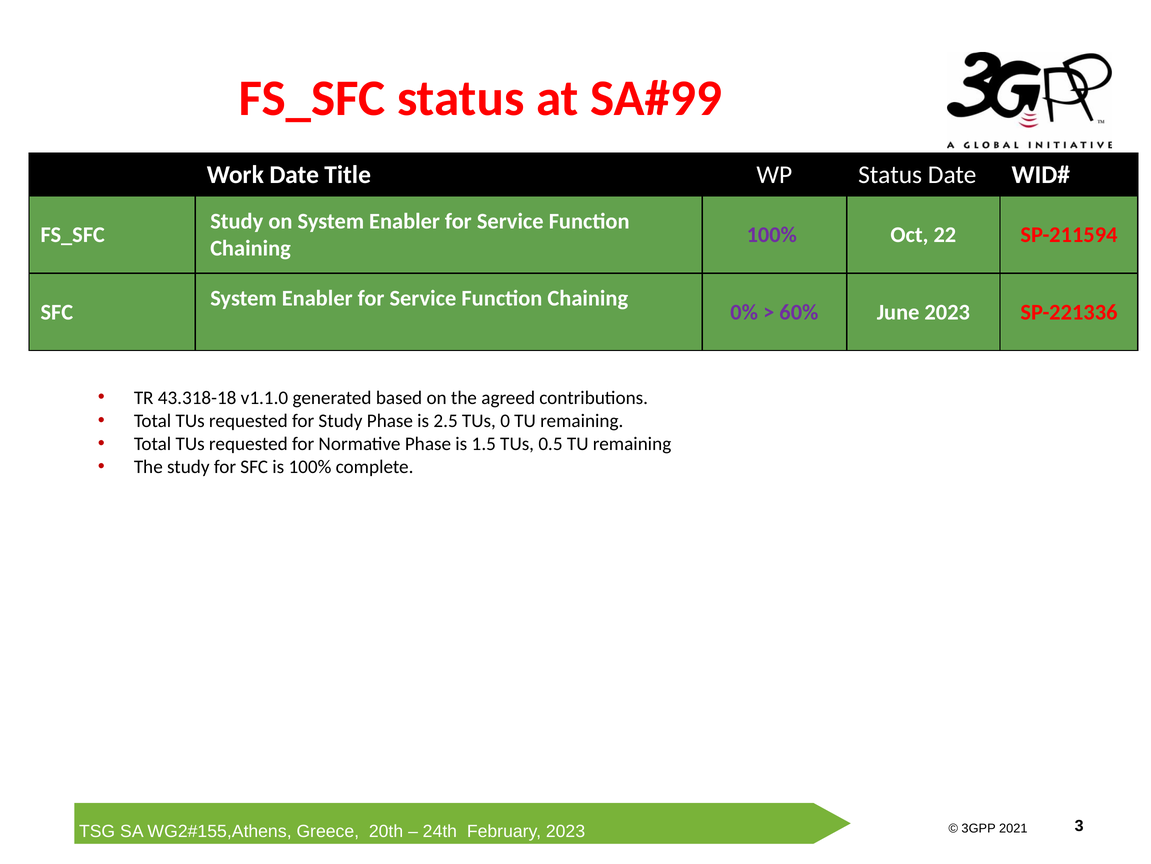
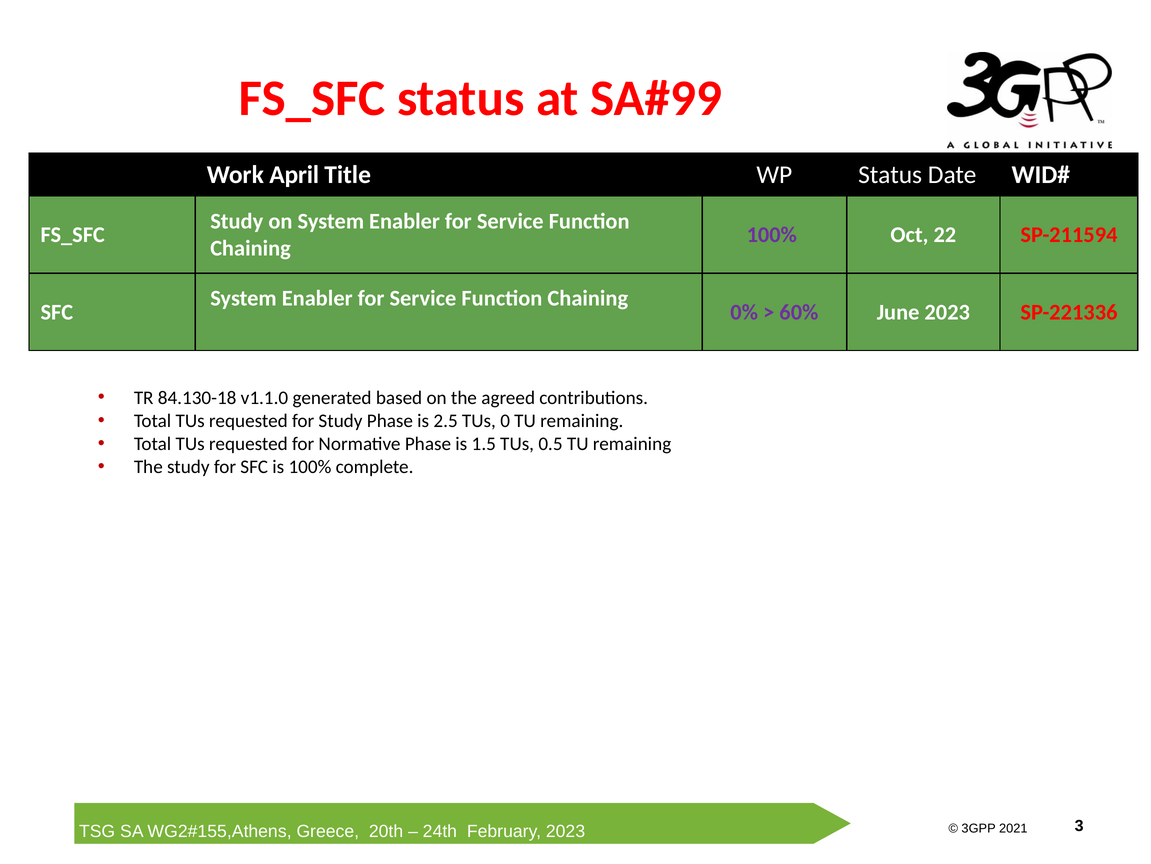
Work Date: Date -> April
43.318-18: 43.318-18 -> 84.130-18
